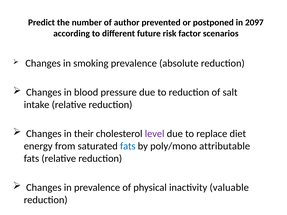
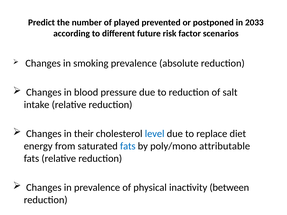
author: author -> played
2097: 2097 -> 2033
level colour: purple -> blue
valuable: valuable -> between
